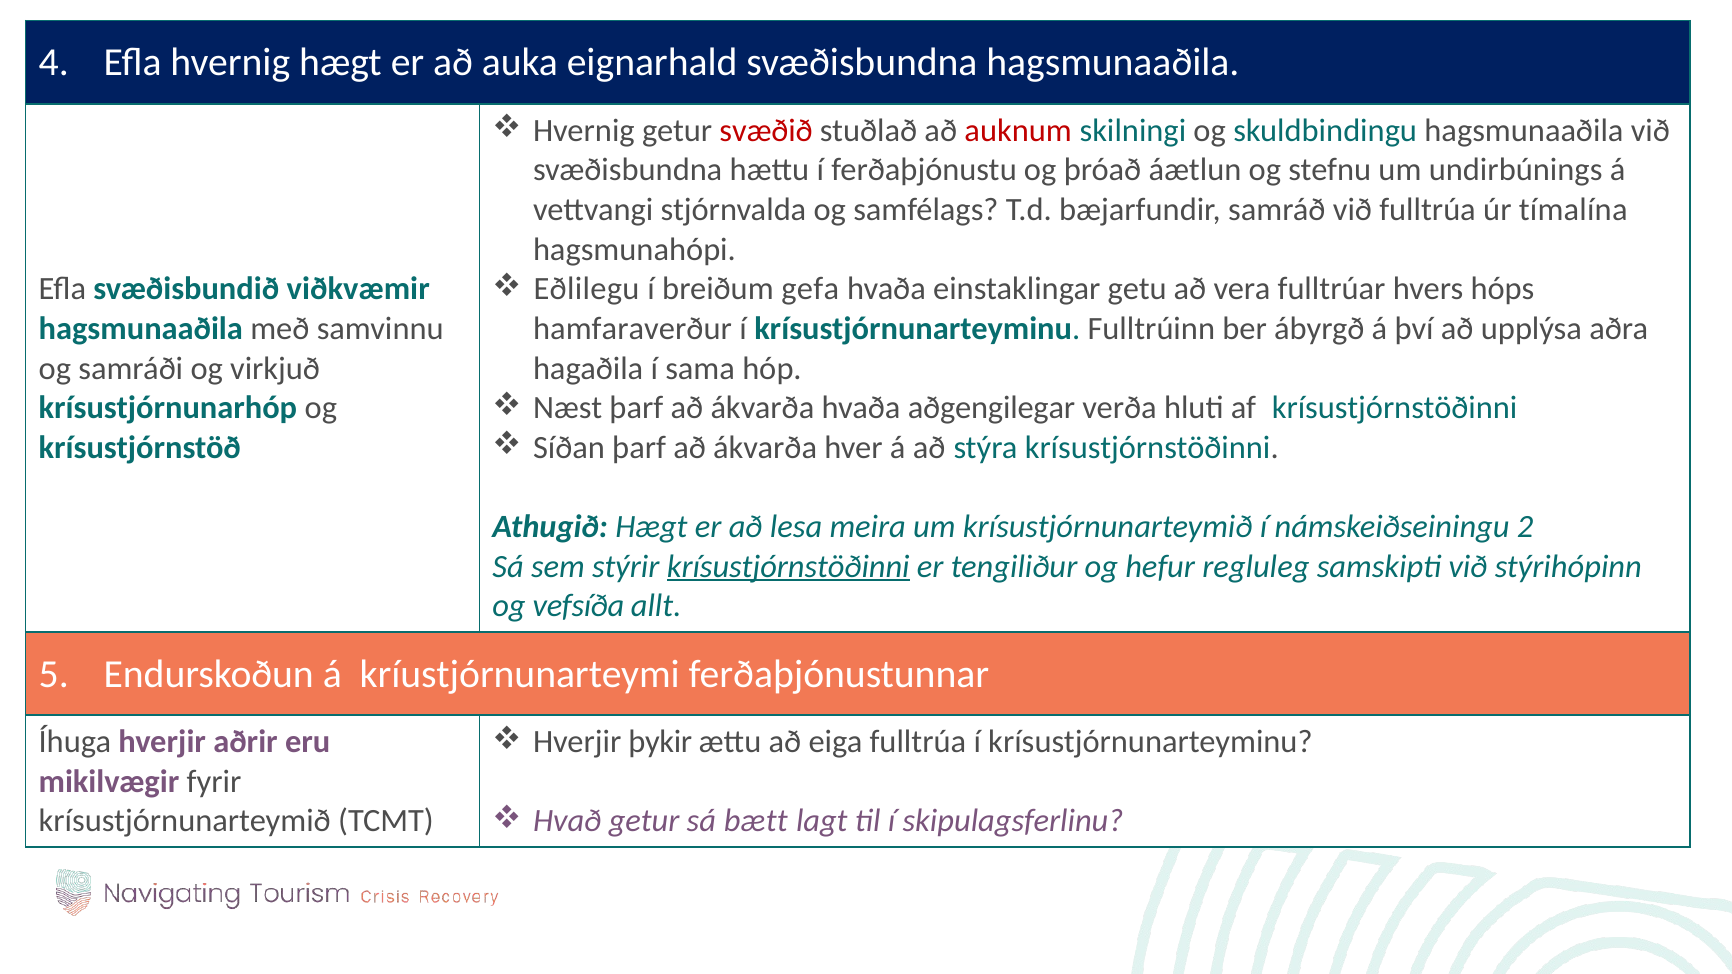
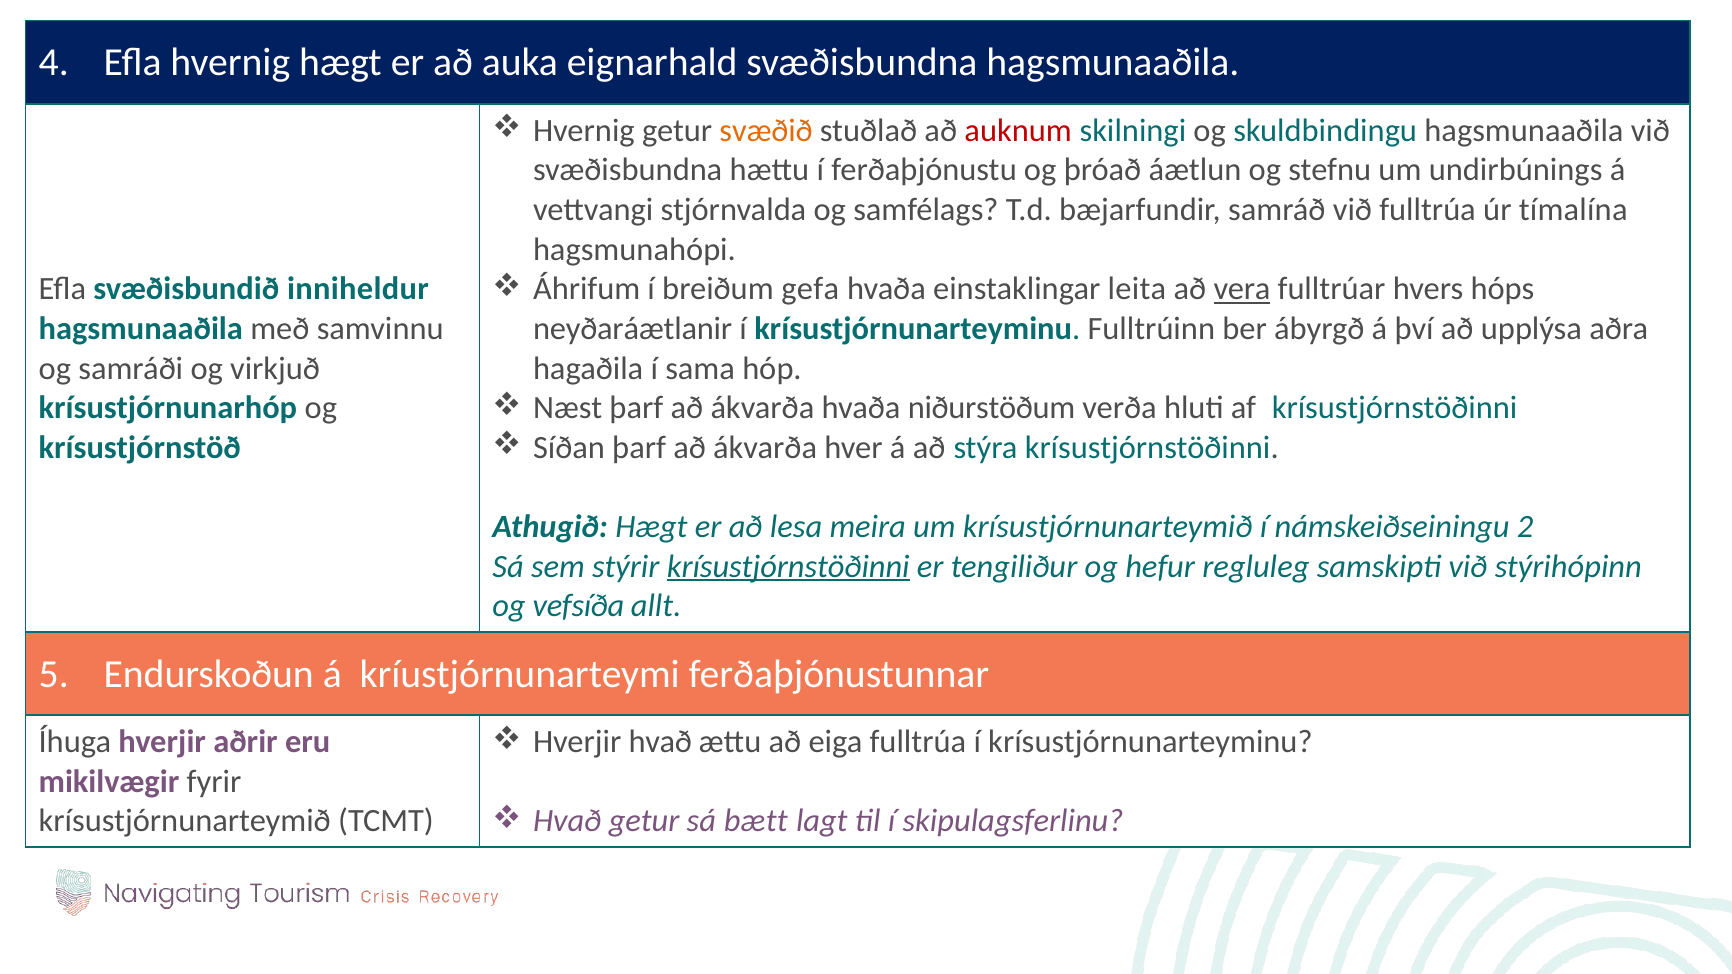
svæðið colour: red -> orange
Eðlilegu: Eðlilegu -> Áhrifum
getu: getu -> leita
vera underline: none -> present
viðkvæmir: viðkvæmir -> inniheldur
hamfaraverður: hamfaraverður -> neyðaráætlanir
aðgengilegar: aðgengilegar -> niðurstöðum
Hverjir þykir: þykir -> hvað
